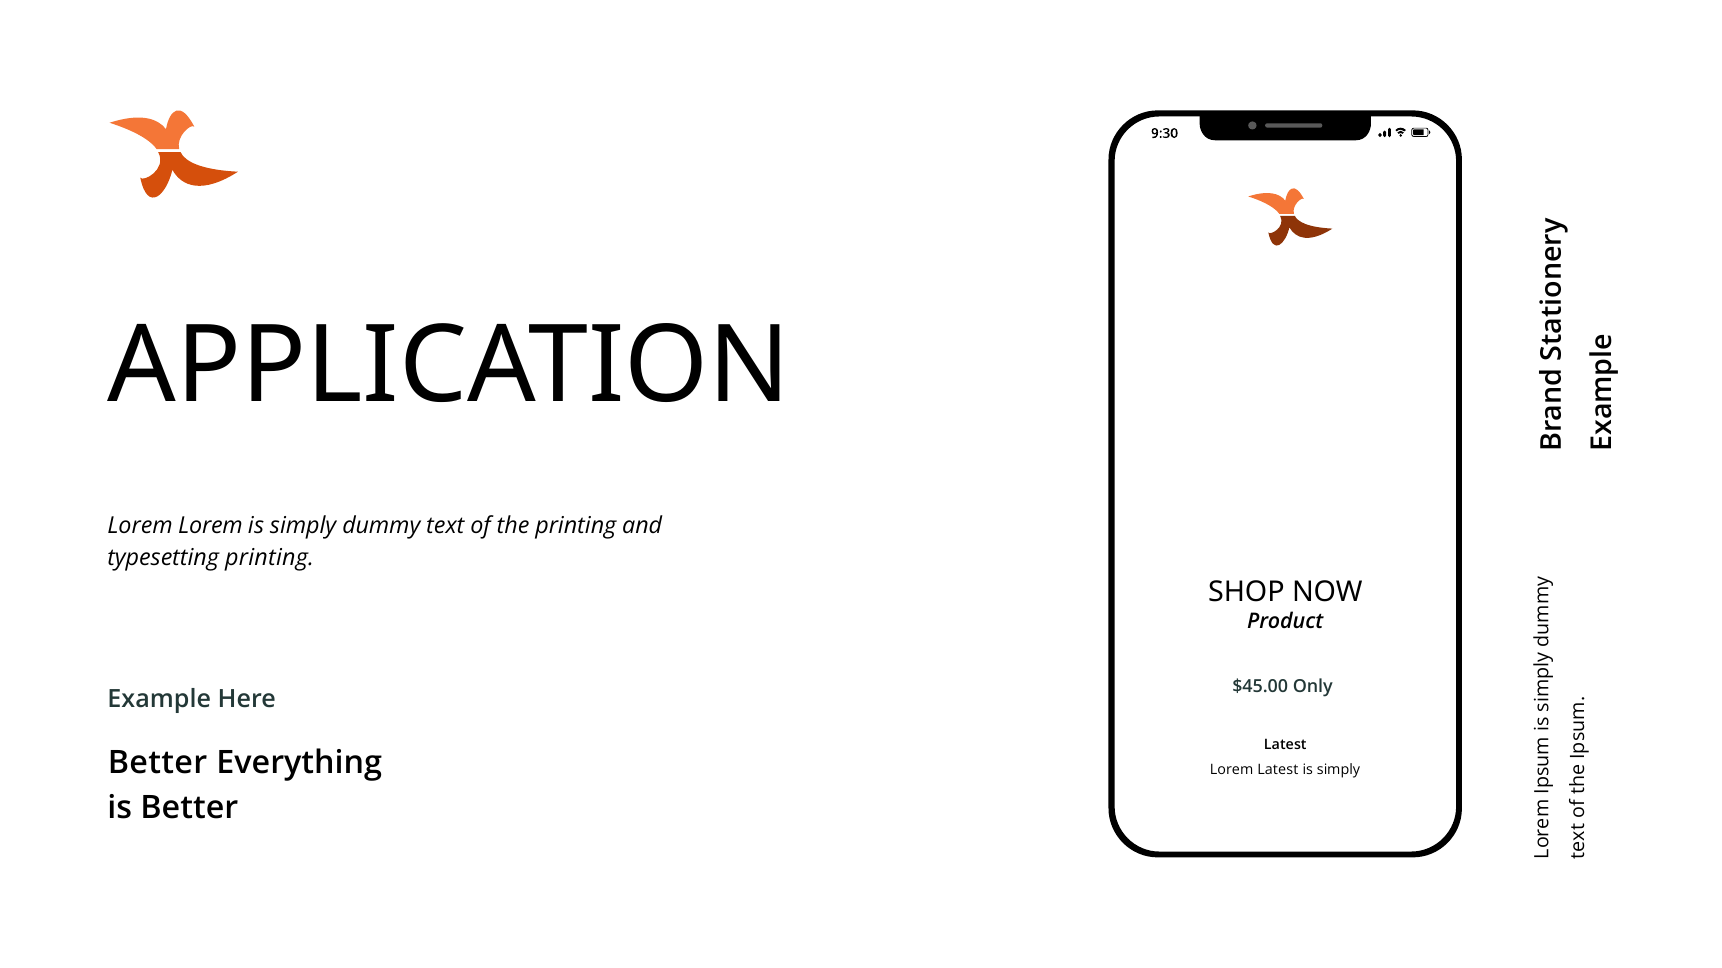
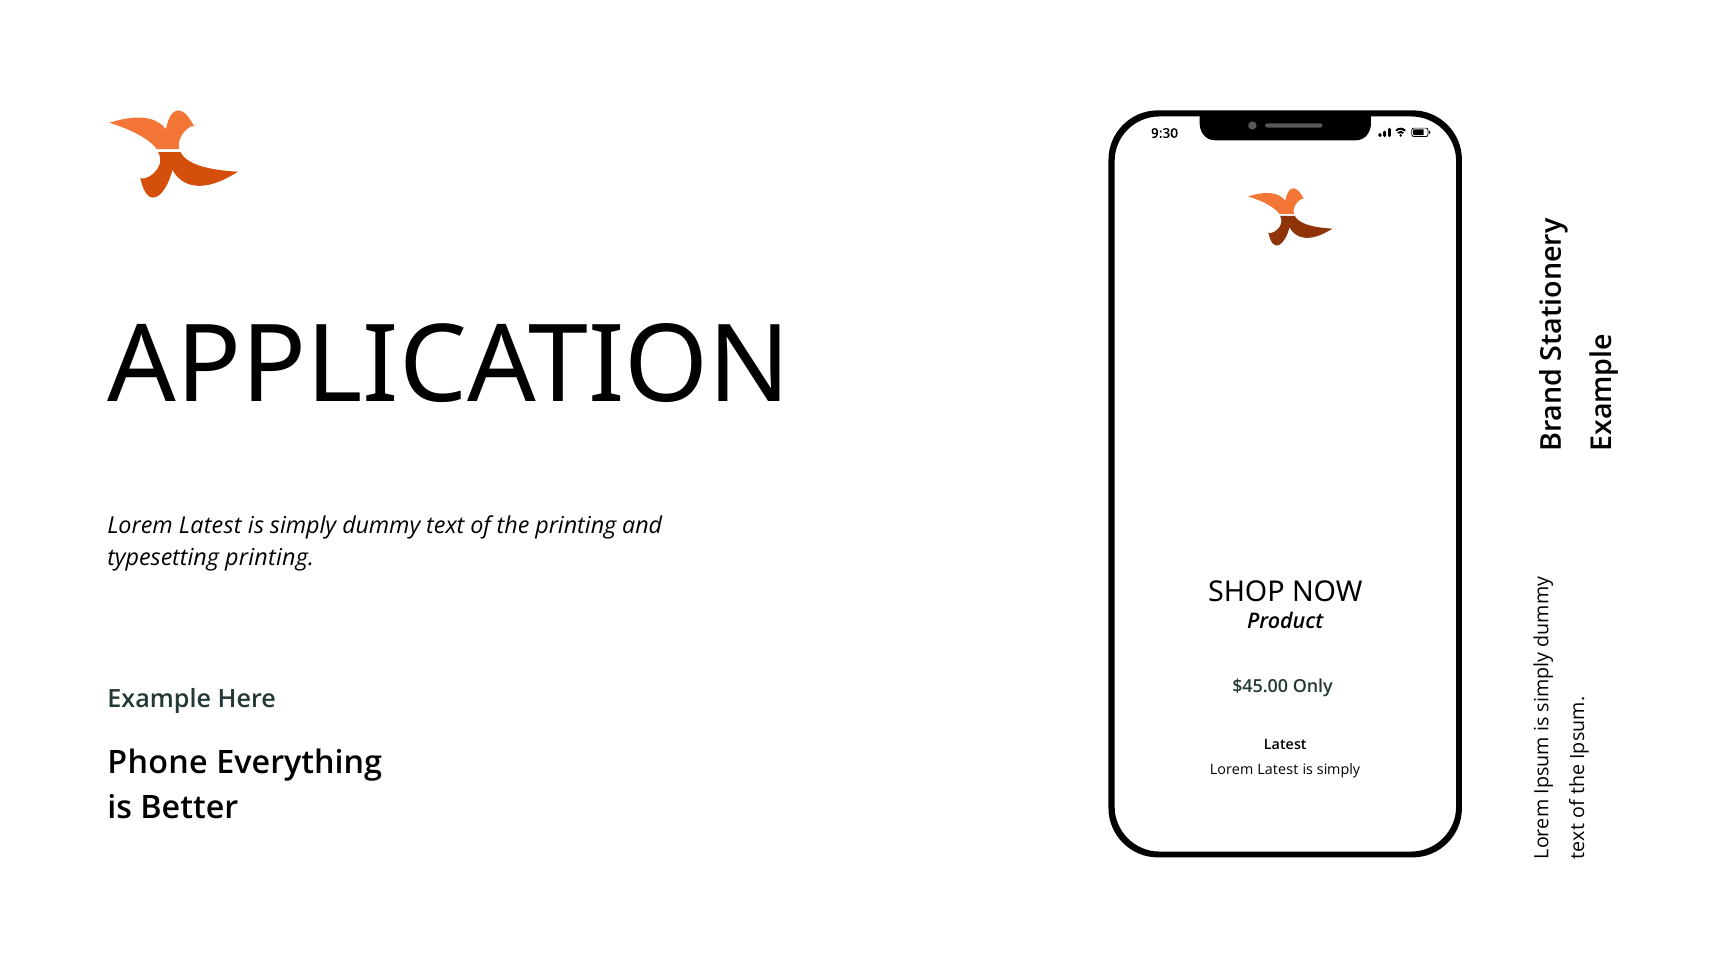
Lorem at (210, 526): Lorem -> Latest
Better at (158, 763): Better -> Phone
